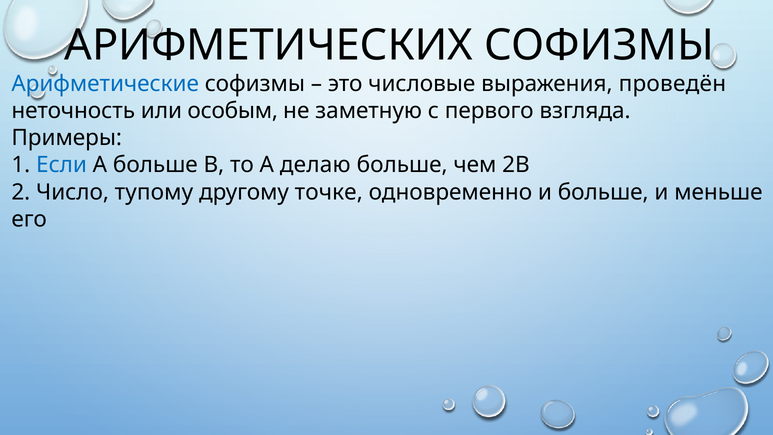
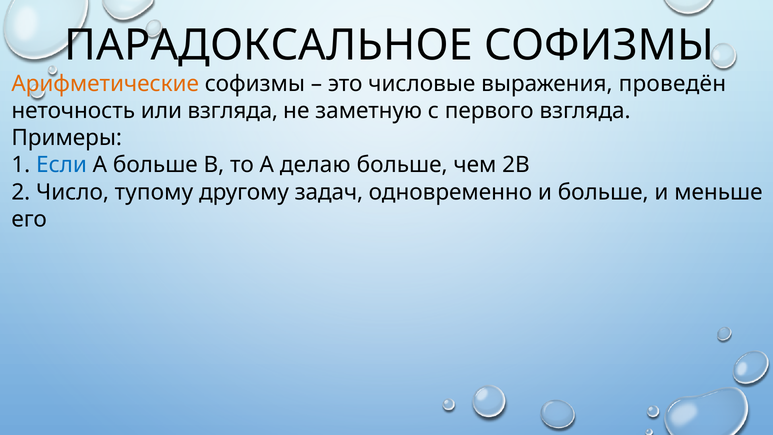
АРИФМЕТИЧЕСКИХ: АРИФМЕТИЧЕСКИХ -> ПАРАДОКСАЛЬНОЕ
Арифметические colour: blue -> orange
или особым: особым -> взгляда
точке: точке -> задач
